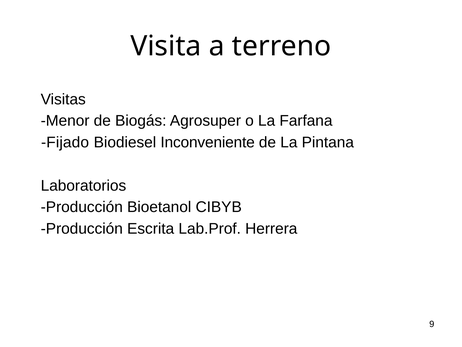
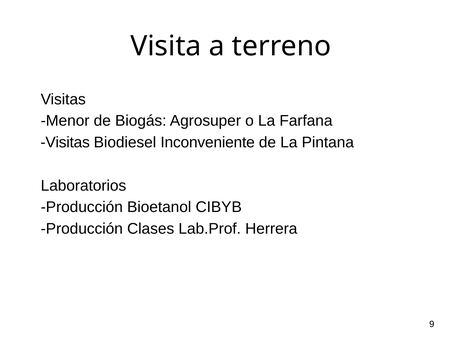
Fijado at (65, 142): Fijado -> Visitas
Escrita: Escrita -> Clases
